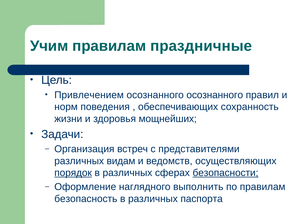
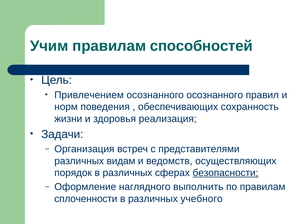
праздничные: праздничные -> способностей
мощнейших: мощнейших -> реализация
порядок underline: present -> none
безопасность: безопасность -> сплоченности
паспорта: паспорта -> учебного
